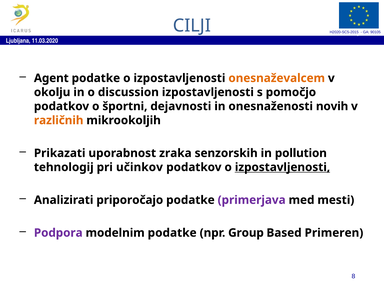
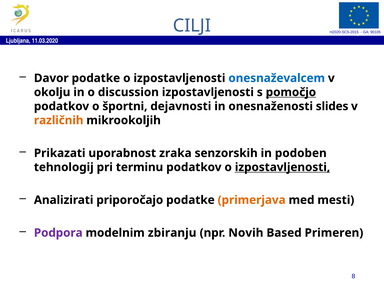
Agent: Agent -> Davor
onesnaževalcem colour: orange -> blue
pomočjo underline: none -> present
novih: novih -> slides
pollution: pollution -> podoben
učinkov: učinkov -> terminu
primerjava colour: purple -> orange
modelnim podatke: podatke -> zbiranju
Group: Group -> Novih
